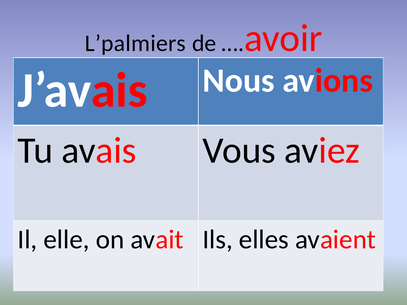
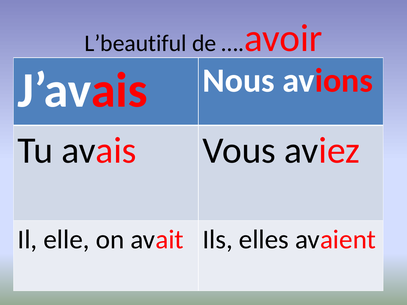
L’palmiers: L’palmiers -> L’beautiful
